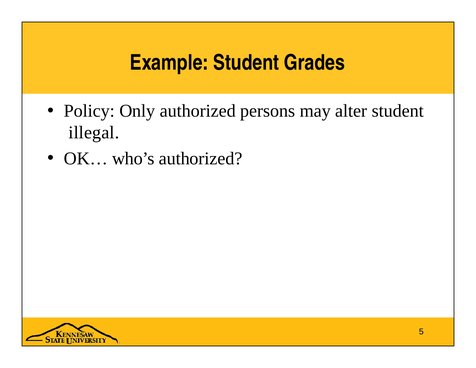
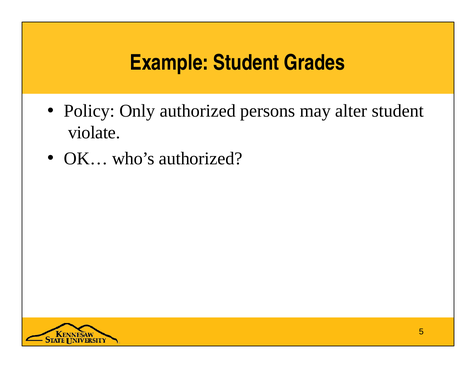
illegal: illegal -> violate
